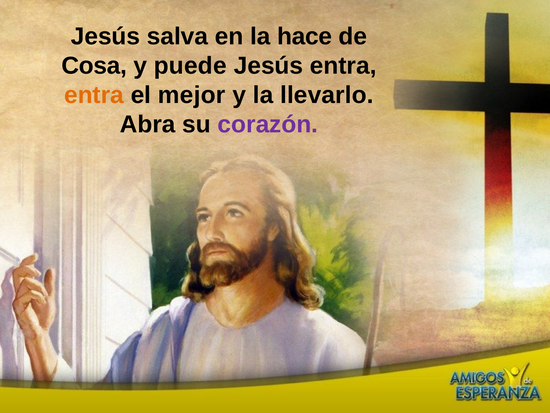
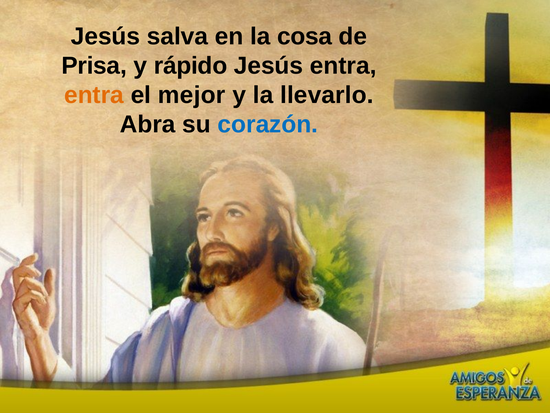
hace: hace -> cosa
Cosa: Cosa -> Prisa
puede: puede -> rápido
corazón colour: purple -> blue
